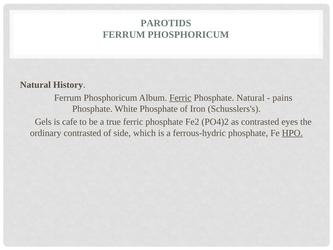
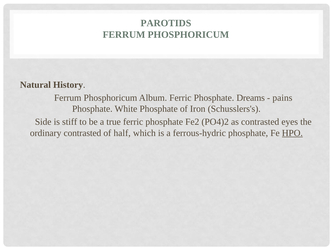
Ferric at (180, 98) underline: present -> none
Phosphate Natural: Natural -> Dreams
Gels: Gels -> Side
cafe: cafe -> stiff
side: side -> half
